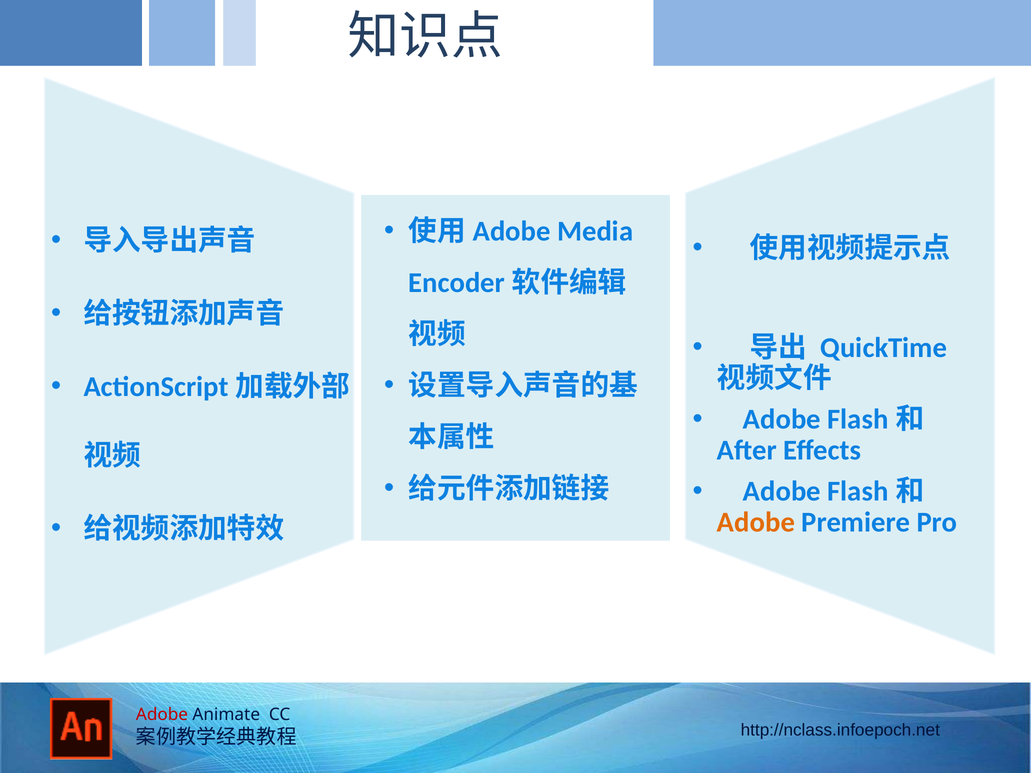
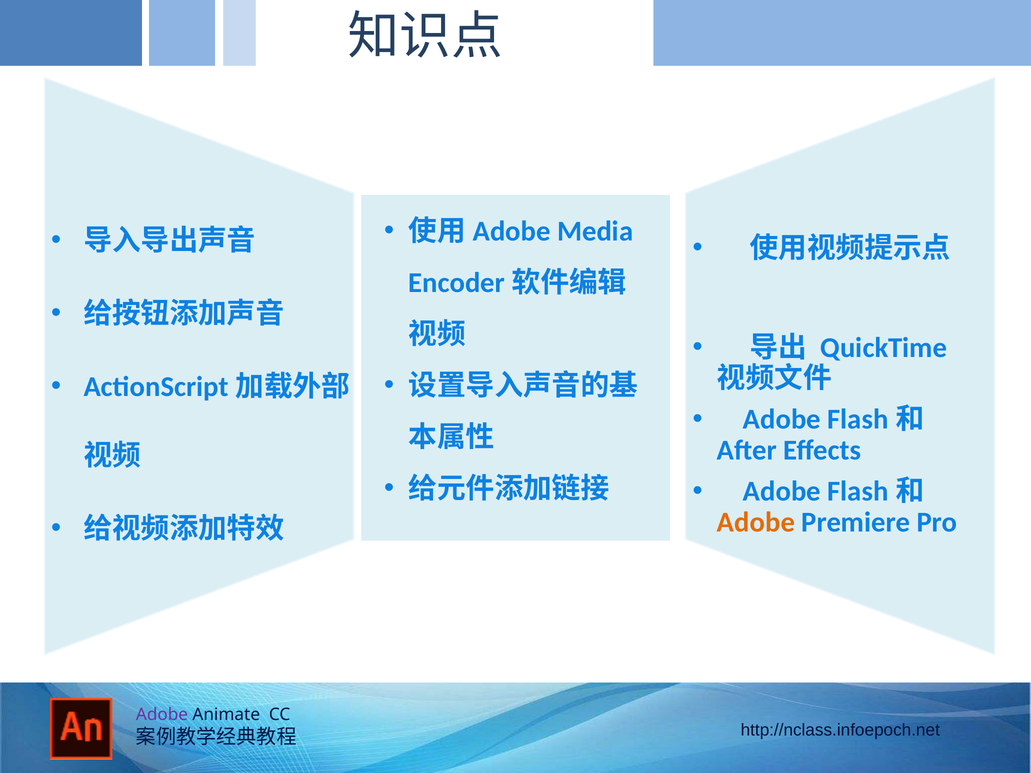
Adobe at (162, 715) colour: red -> purple
